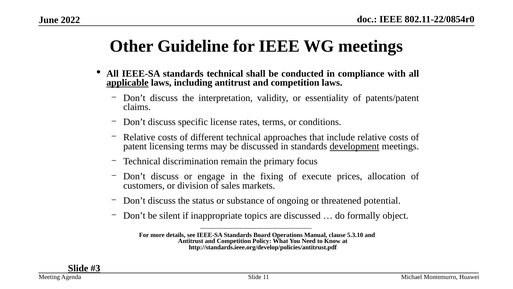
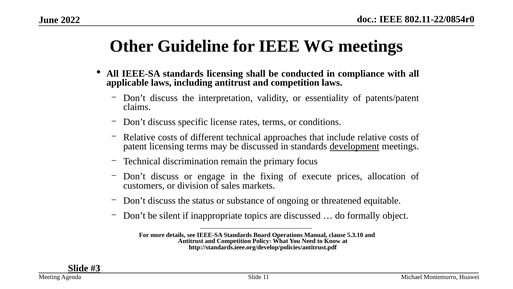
standards technical: technical -> licensing
applicable underline: present -> none
potential: potential -> equitable
